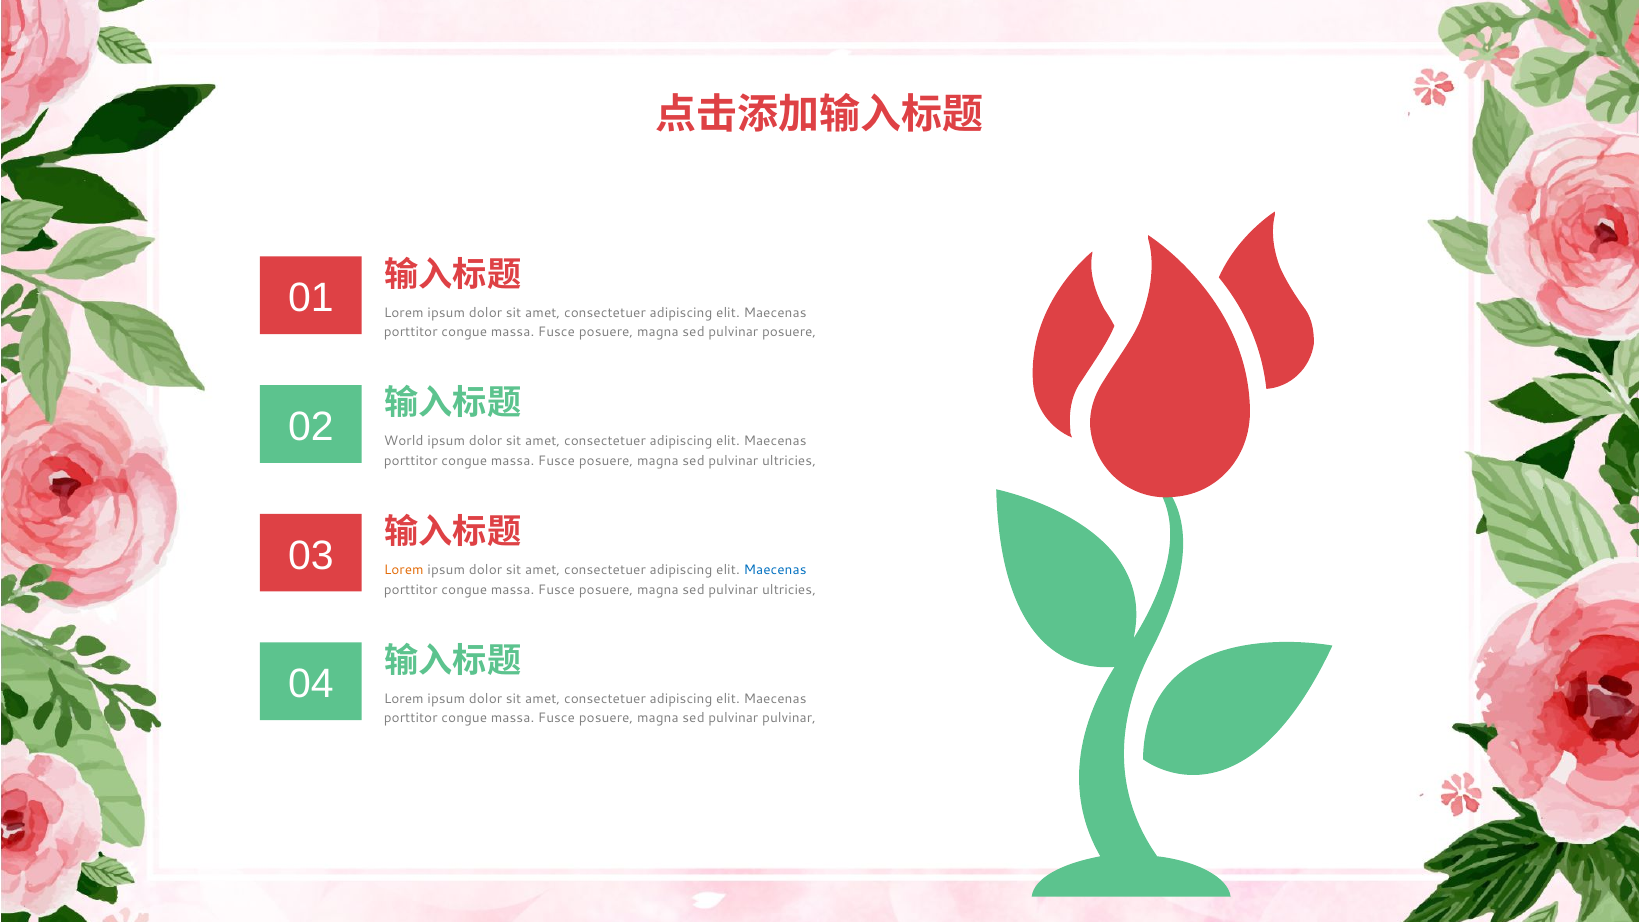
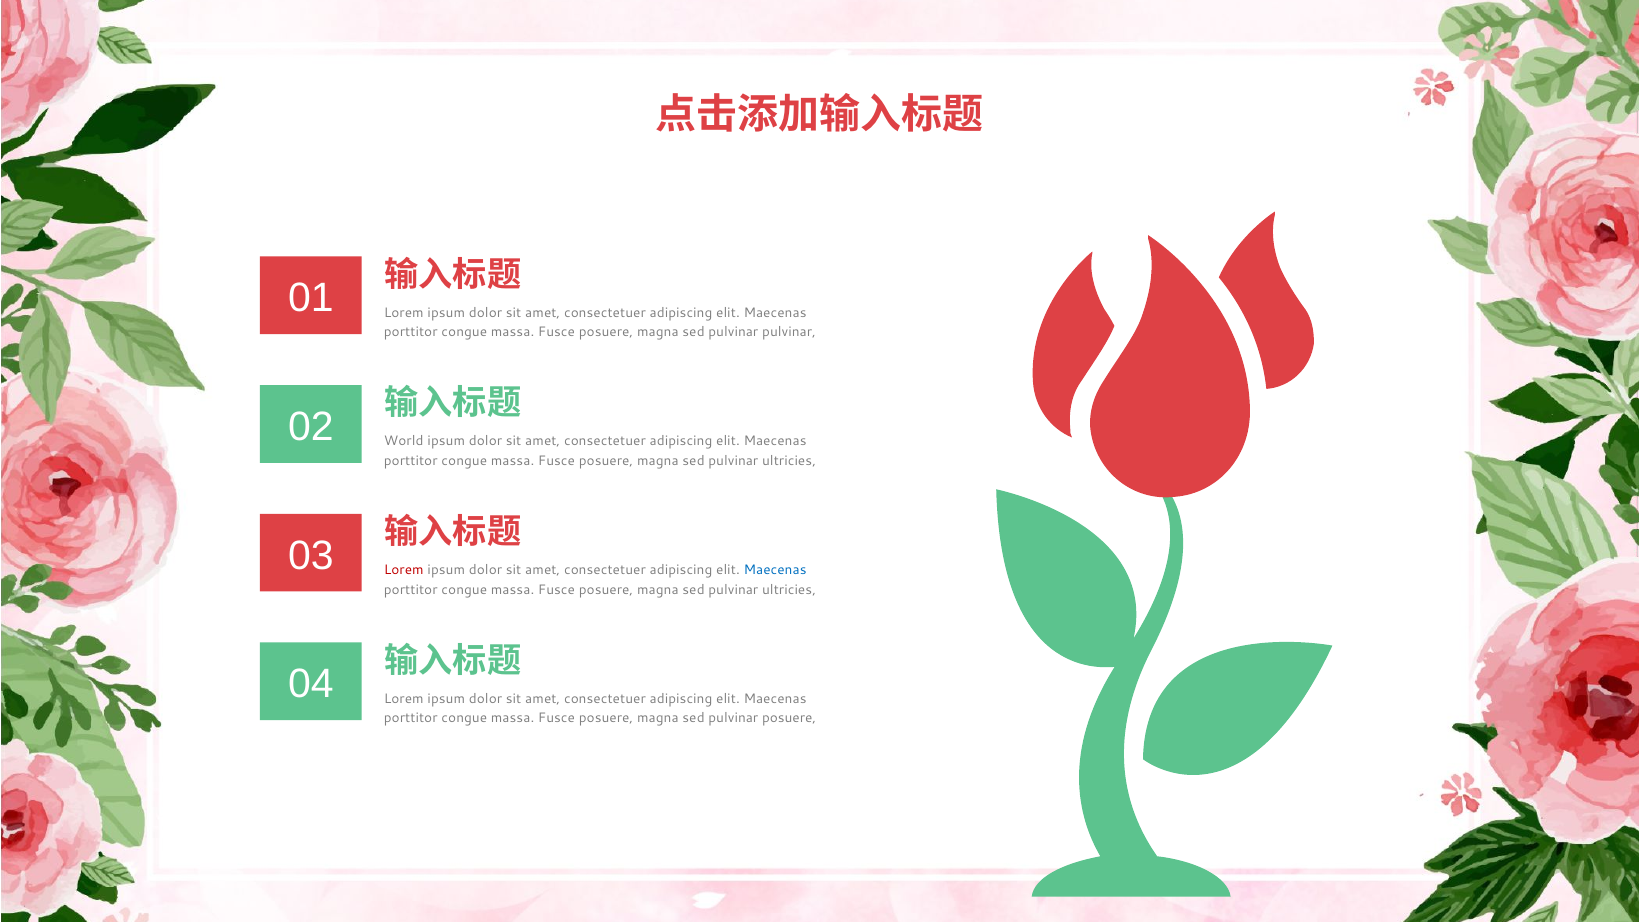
pulvinar posuere: posuere -> pulvinar
Lorem at (404, 570) colour: orange -> red
pulvinar pulvinar: pulvinar -> posuere
